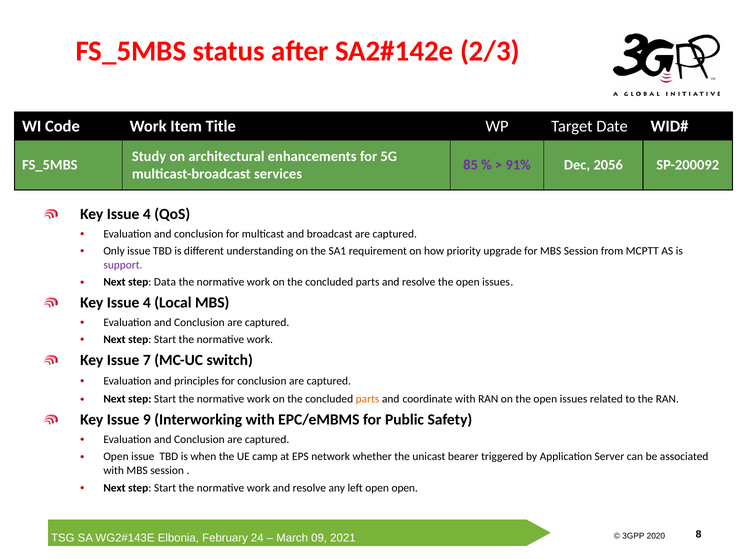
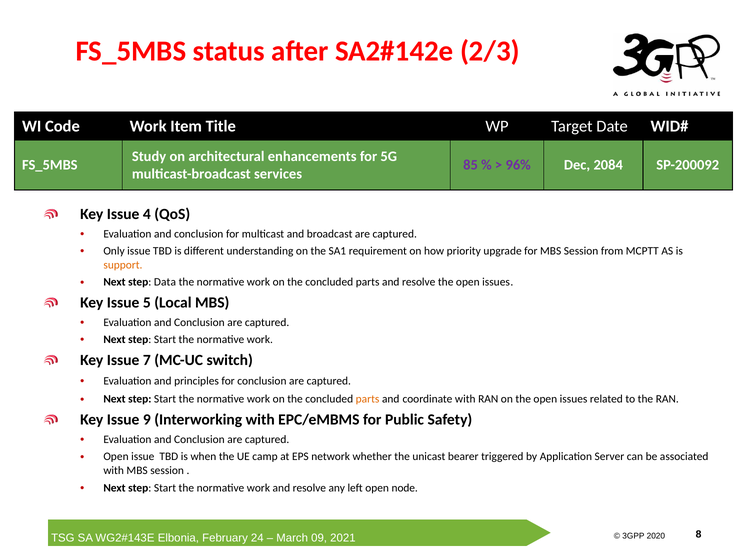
91%: 91% -> 96%
2056: 2056 -> 2084
support colour: purple -> orange
4 at (147, 303): 4 -> 5
open open: open -> node
